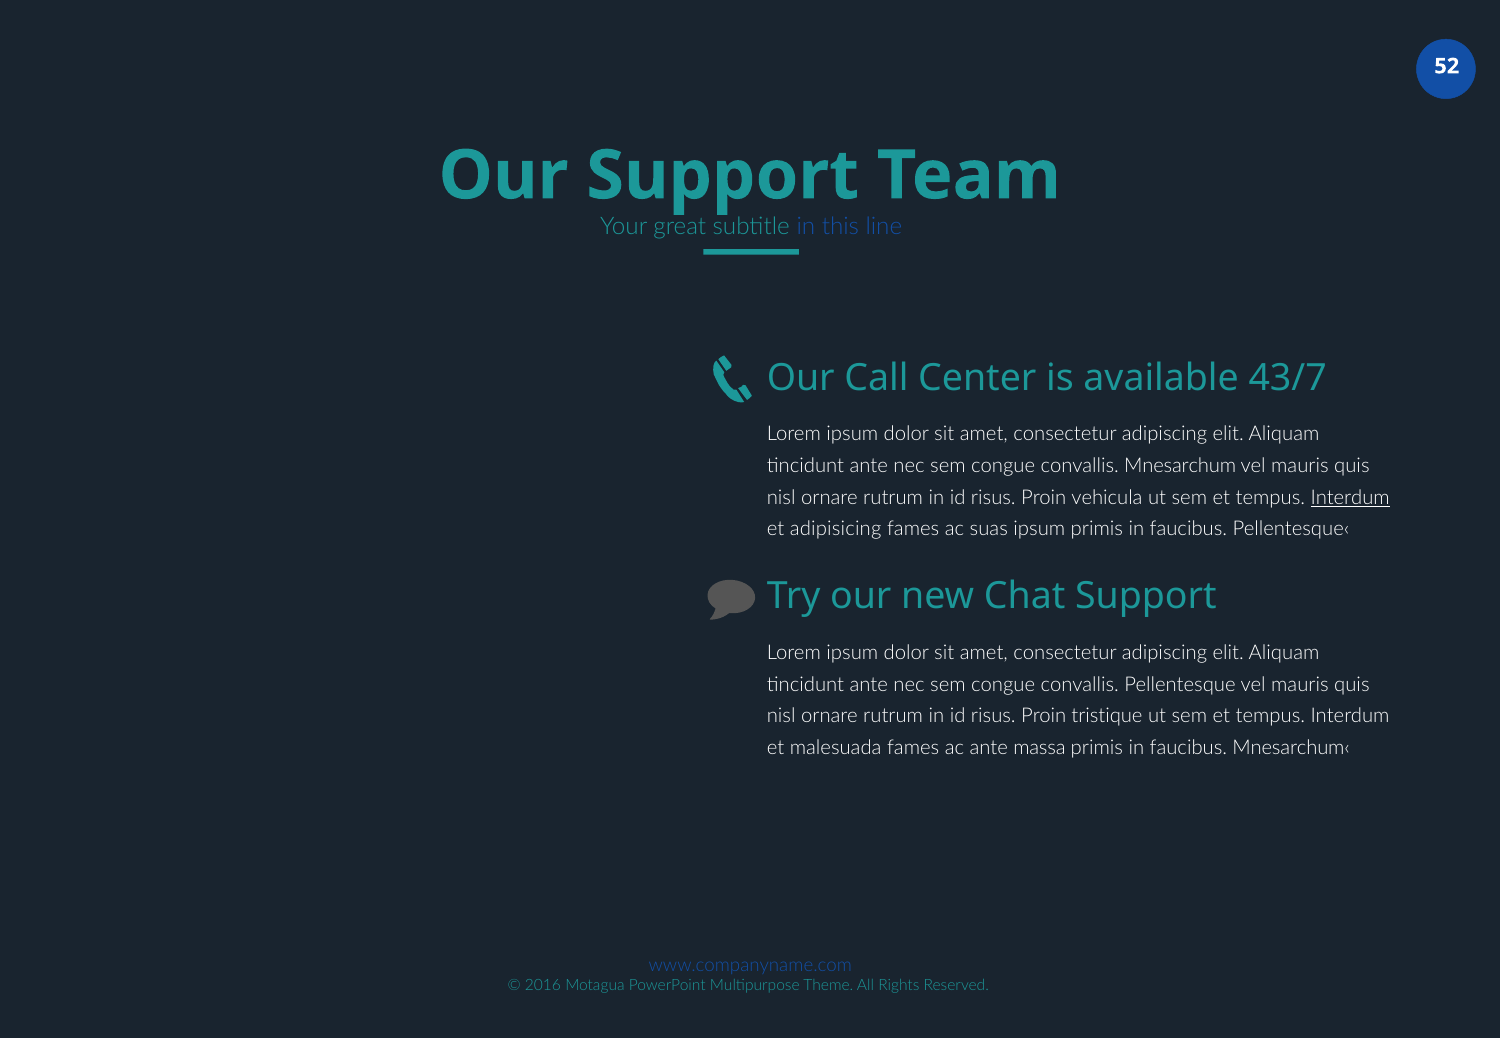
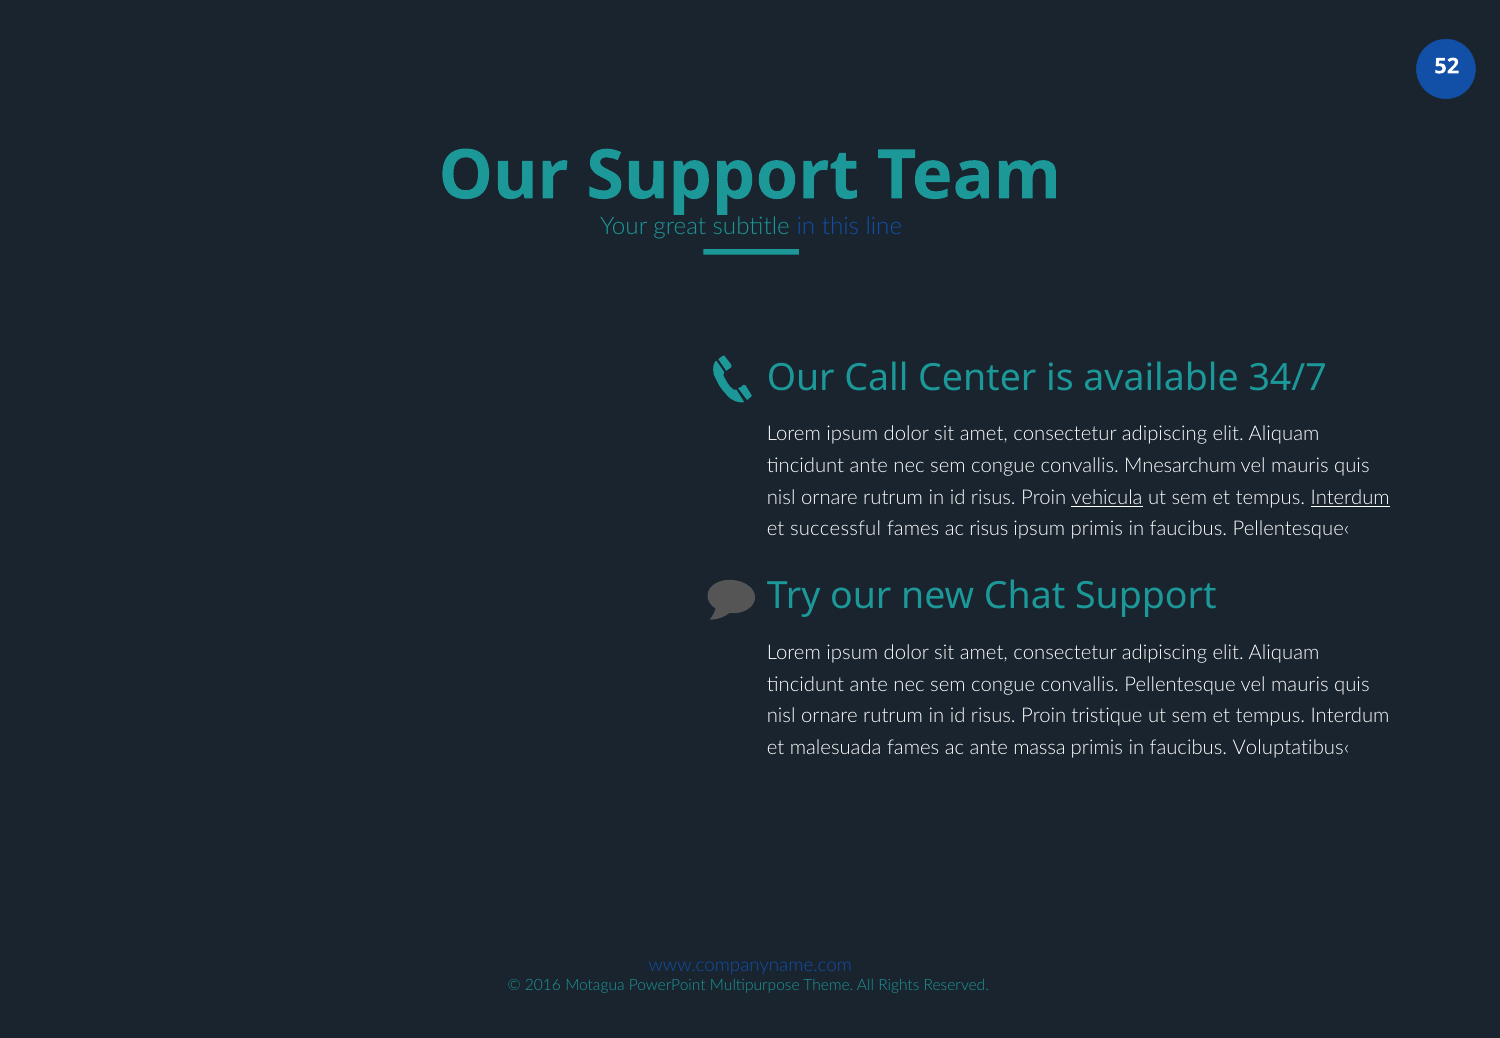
43/7: 43/7 -> 34/7
vehicula underline: none -> present
adipisicing: adipisicing -> successful
ac suas: suas -> risus
Mnesarchum‹: Mnesarchum‹ -> Voluptatibus‹
